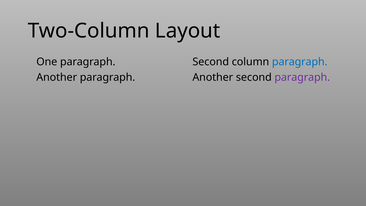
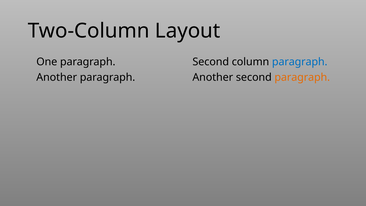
paragraph at (302, 77) colour: purple -> orange
